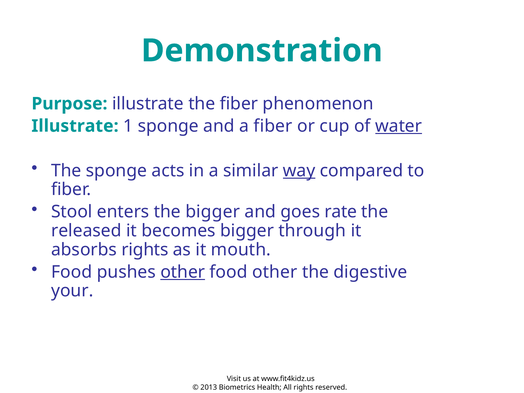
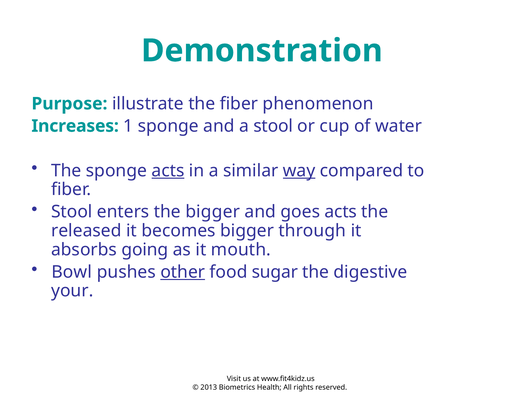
Illustrate at (75, 126): Illustrate -> Increases
a fiber: fiber -> stool
water underline: present -> none
acts at (168, 171) underline: none -> present
goes rate: rate -> acts
absorbs rights: rights -> going
Food at (72, 272): Food -> Bowl
food other: other -> sugar
